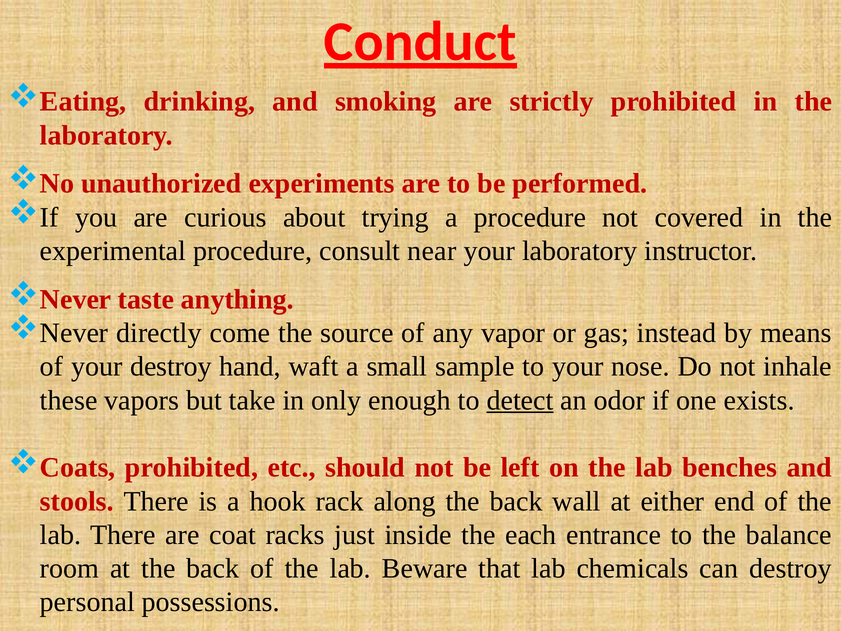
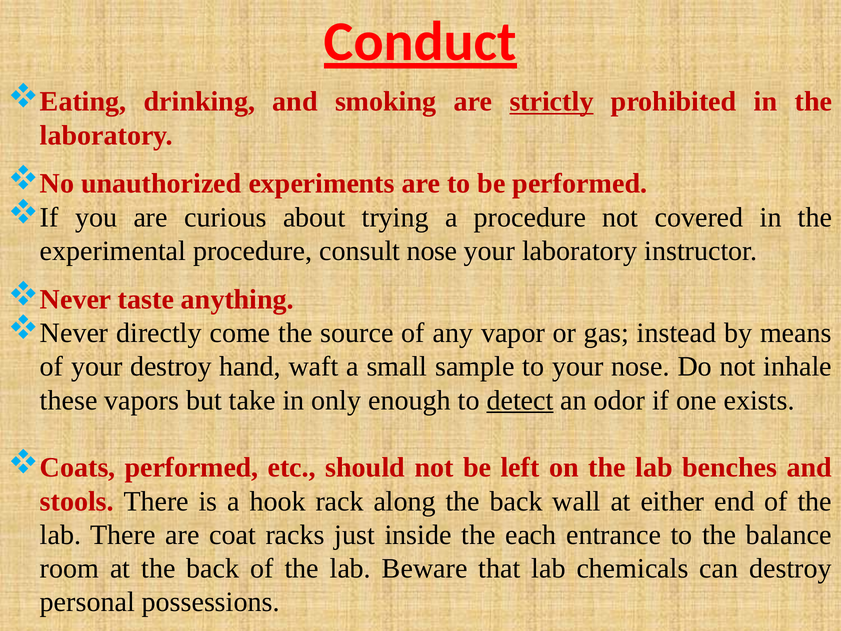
strictly underline: none -> present
consult near: near -> nose
Coats prohibited: prohibited -> performed
